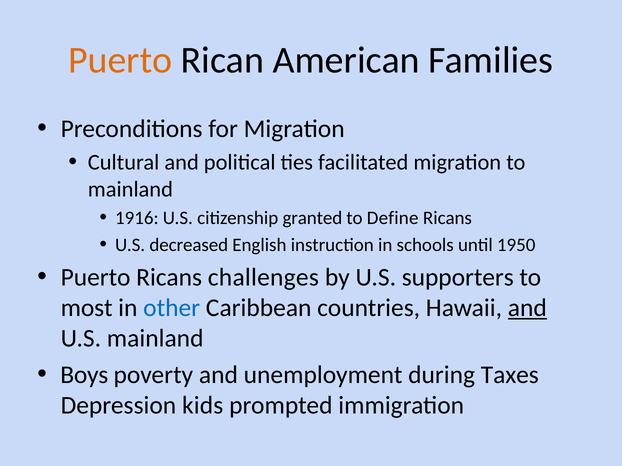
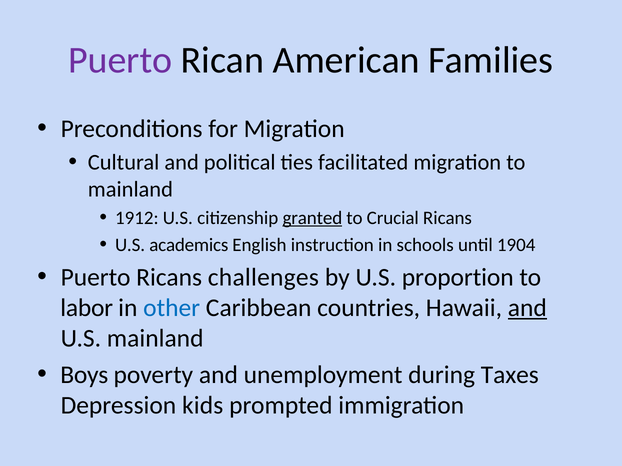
Puerto at (120, 60) colour: orange -> purple
1916: 1916 -> 1912
granted underline: none -> present
Define: Define -> Crucial
decreased: decreased -> academics
1950: 1950 -> 1904
supporters: supporters -> proportion
most: most -> labor
